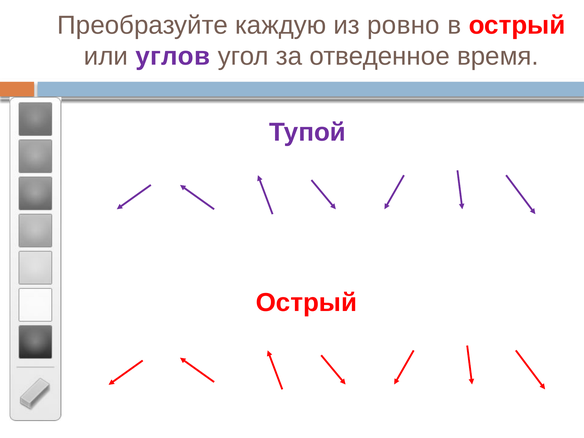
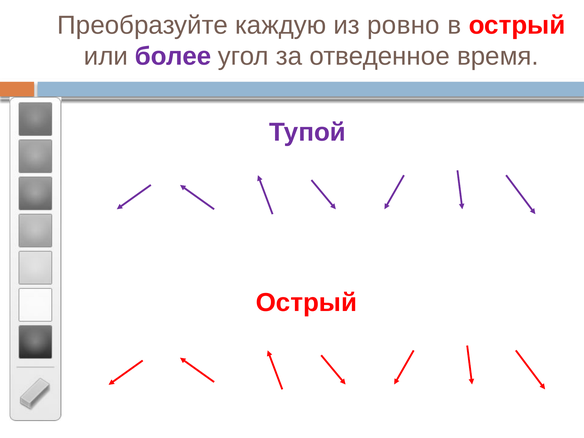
углов: углов -> более
